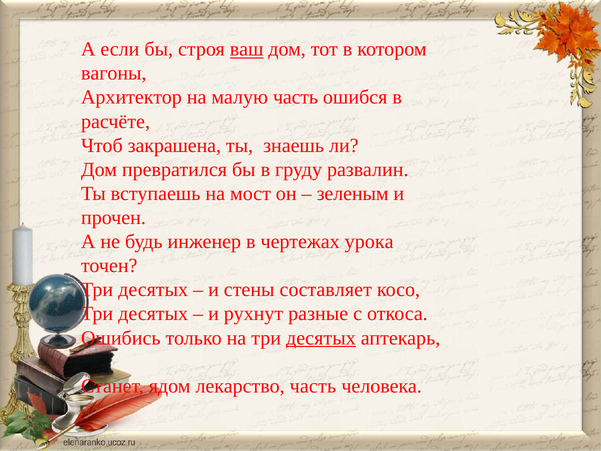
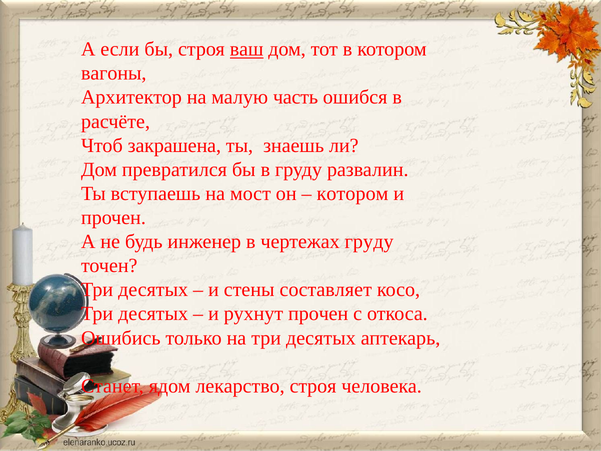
зеленым at (353, 193): зеленым -> котором
чертежах урока: урока -> груду
рухнут разные: разные -> прочен
десятых at (321, 338) underline: present -> none
лекарство часть: часть -> строя
